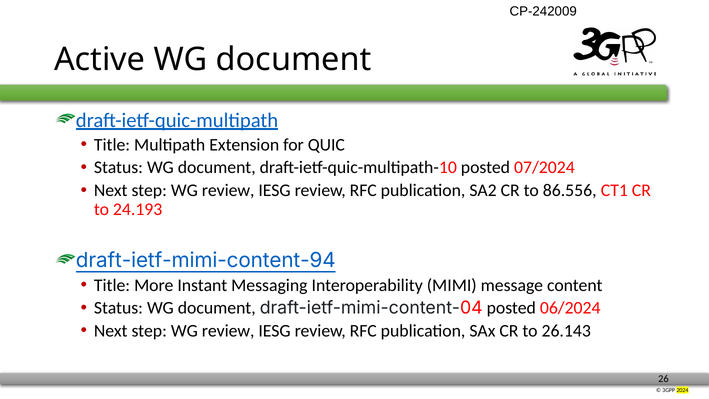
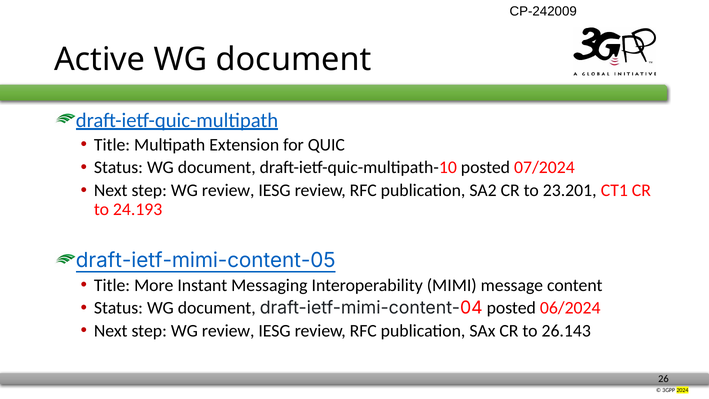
86.556: 86.556 -> 23.201
draft-ietf-mimi-content-94: draft-ietf-mimi-content-94 -> draft-ietf-mimi-content-05
